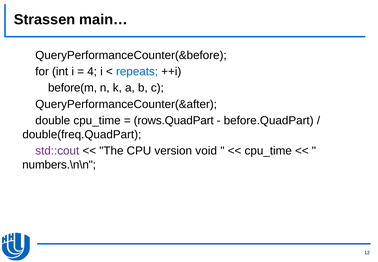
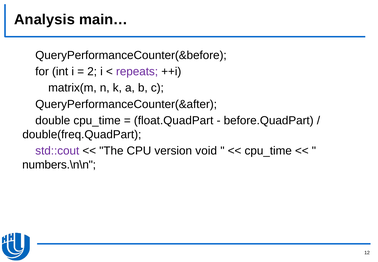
Strassen: Strassen -> Analysis
4: 4 -> 2
repeats colour: blue -> purple
before(m: before(m -> matrix(m
rows.QuadPart: rows.QuadPart -> float.QuadPart
